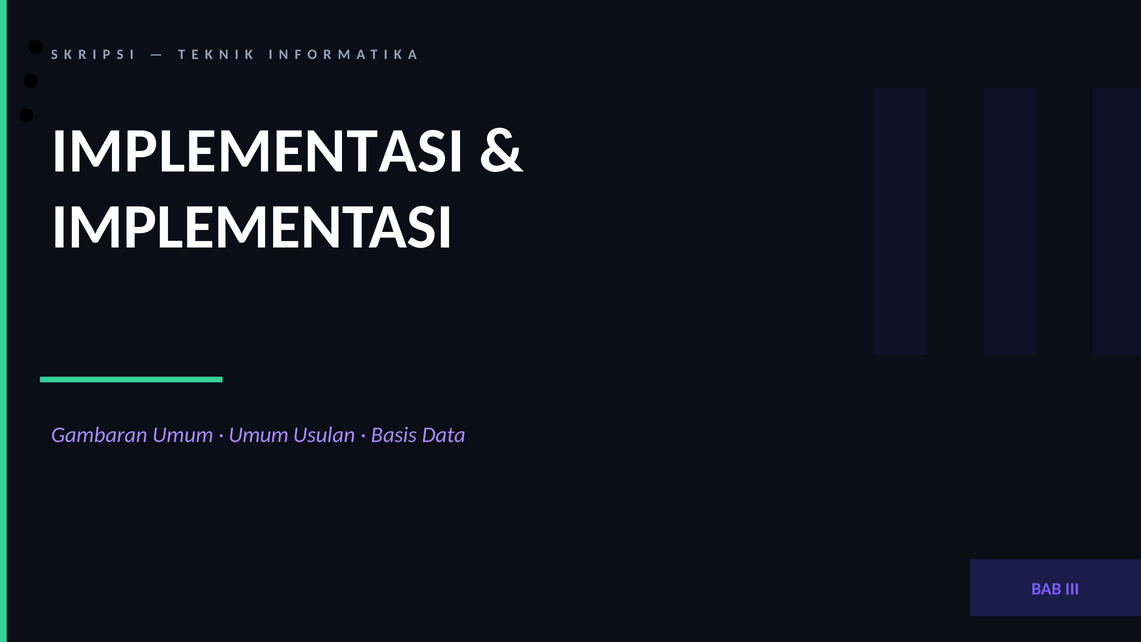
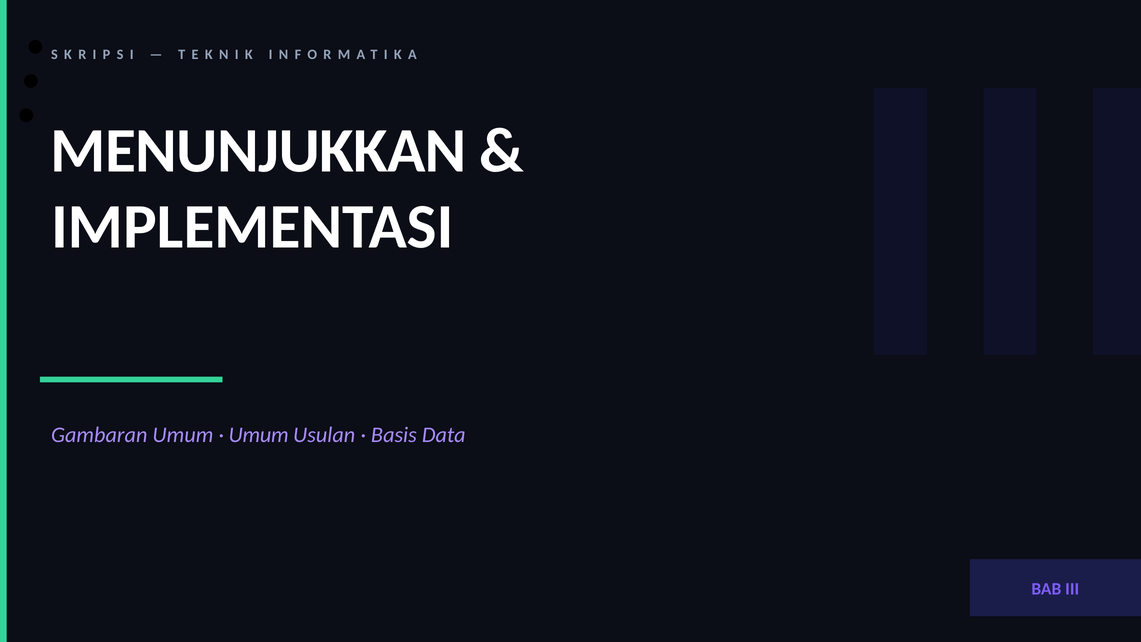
IMPLEMENTASI at (258, 151): IMPLEMENTASI -> MENUNJUKKAN
